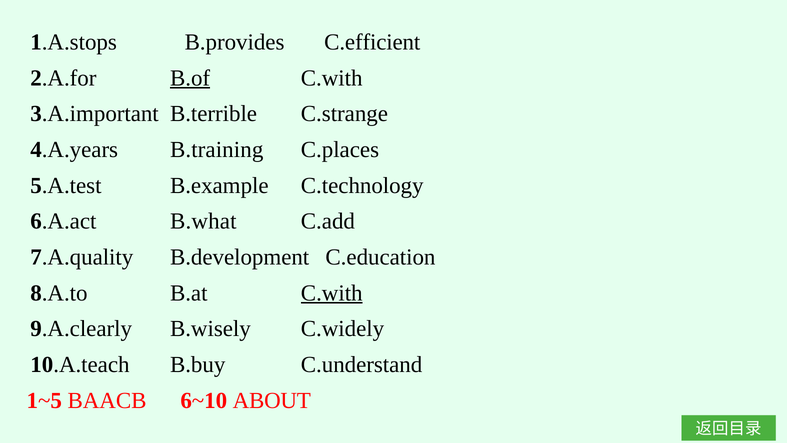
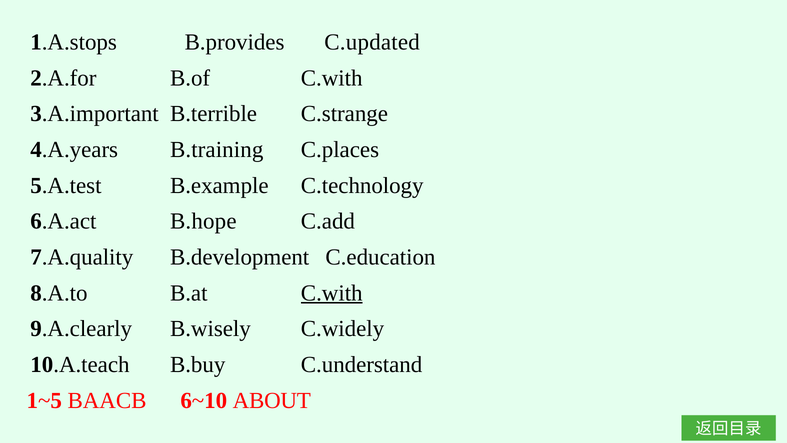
C.efficient: C.efficient -> C.updated
B.of underline: present -> none
B.what: B.what -> B.hope
